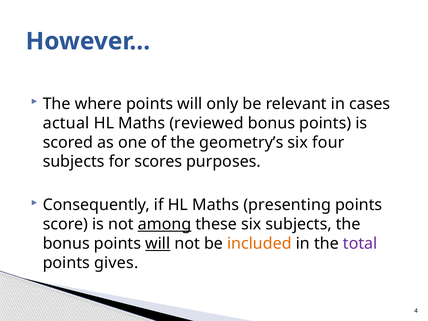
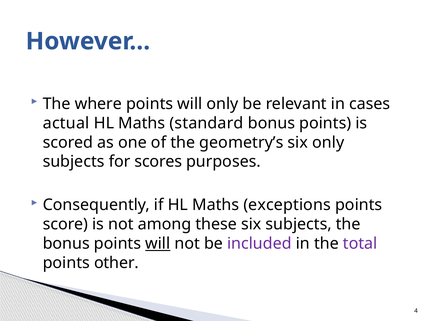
reviewed: reviewed -> standard
six four: four -> only
presenting: presenting -> exceptions
among underline: present -> none
included colour: orange -> purple
gives: gives -> other
